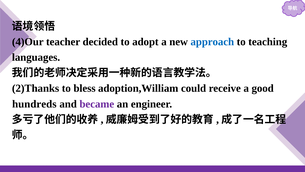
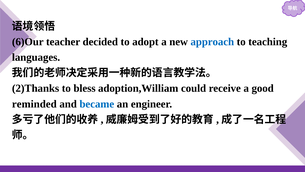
4)Our: 4)Our -> 6)Our
hundreds: hundreds -> reminded
became colour: purple -> blue
